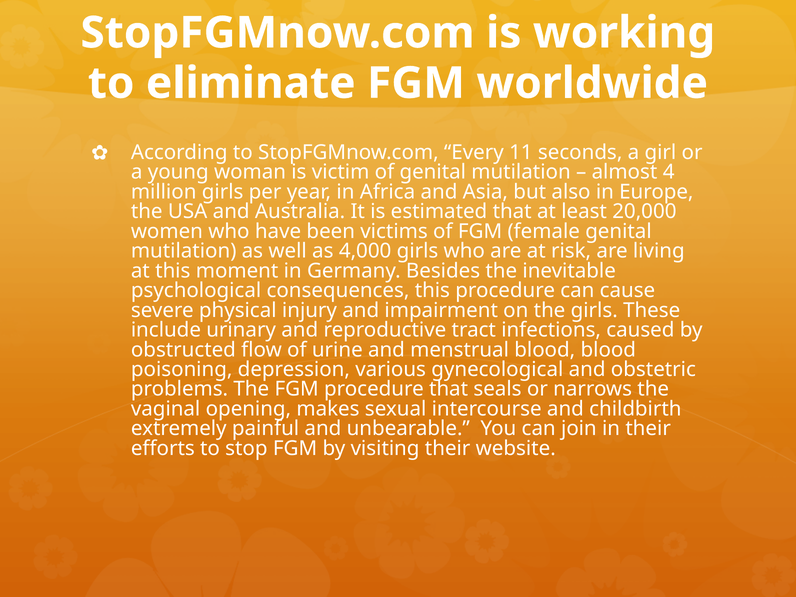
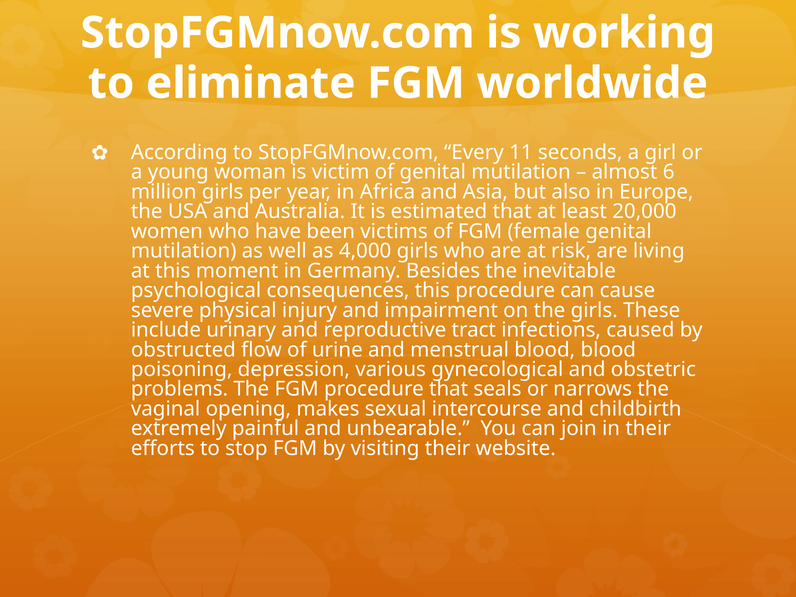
4: 4 -> 6
